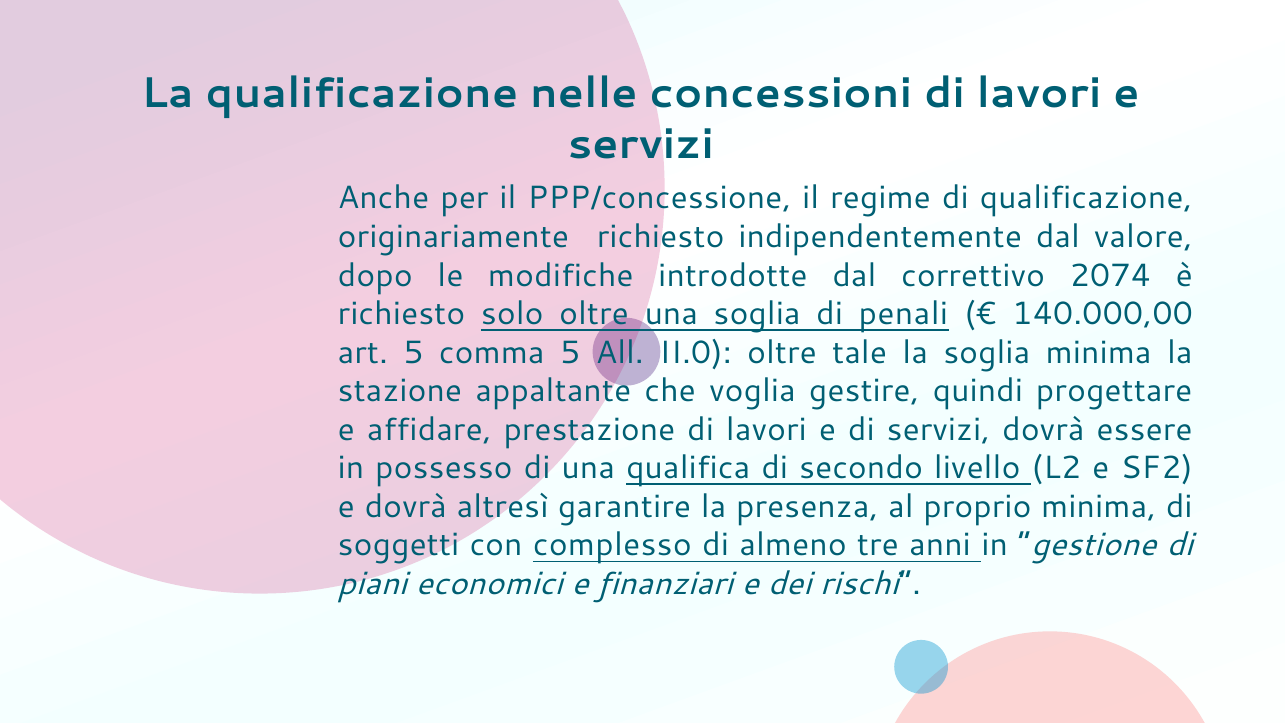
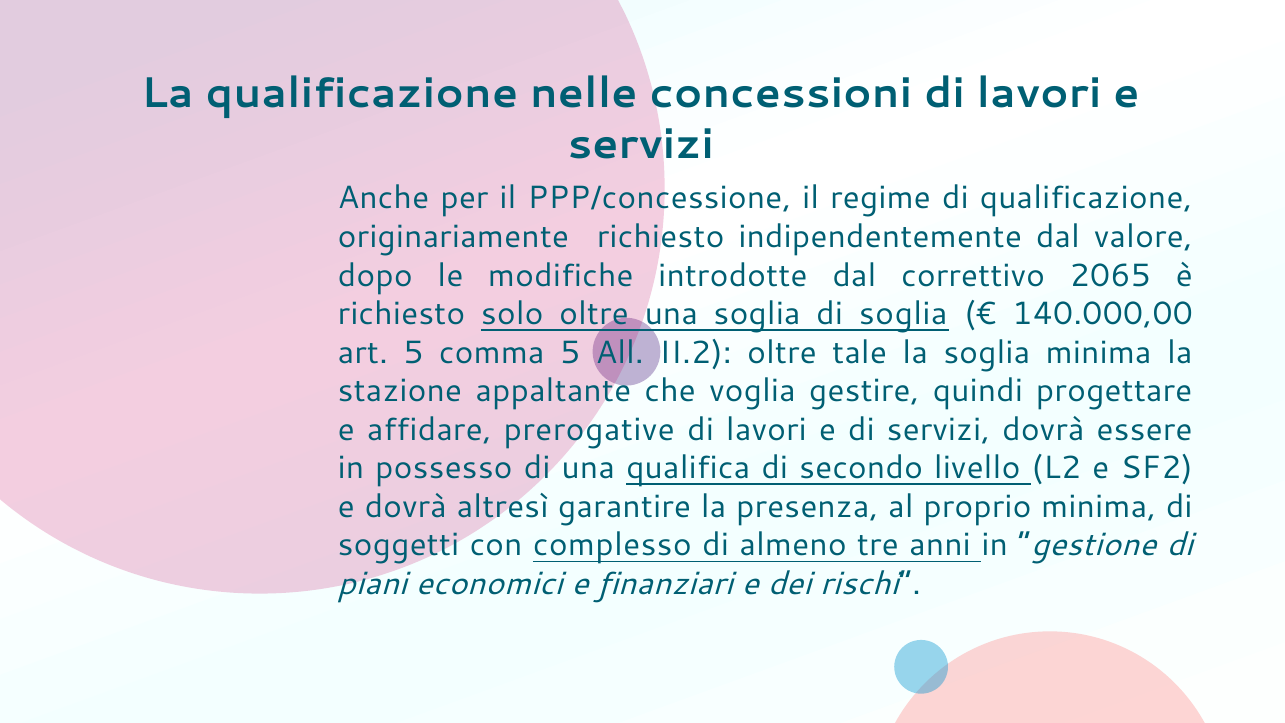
2074: 2074 -> 2065
di penali: penali -> soglia
II.0: II.0 -> II.2
prestazione: prestazione -> prerogative
